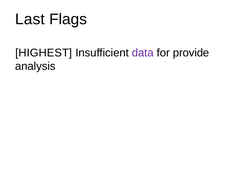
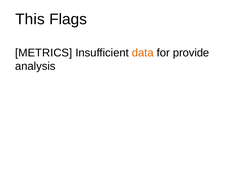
Last: Last -> This
HIGHEST: HIGHEST -> METRICS
data colour: purple -> orange
